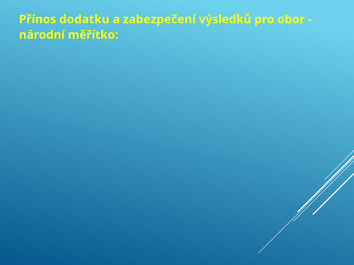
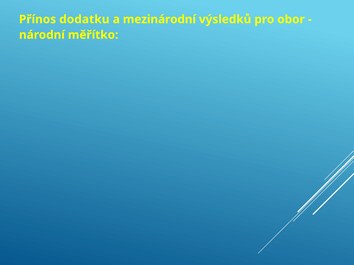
zabezpečení: zabezpečení -> mezinárodní
